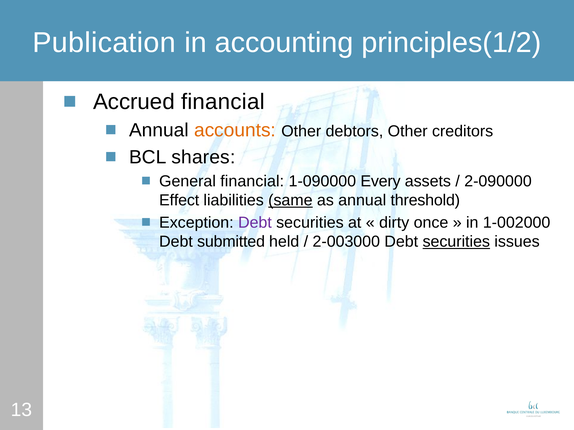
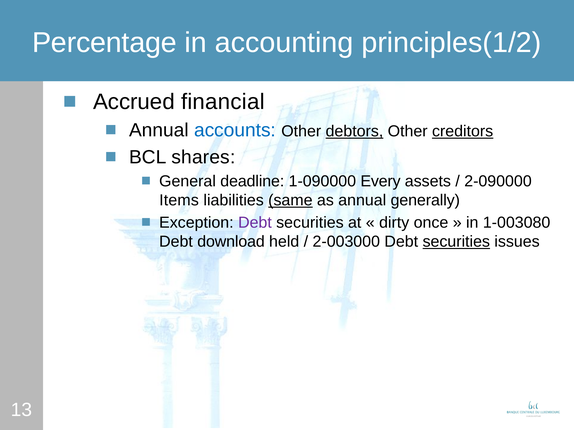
Publication: Publication -> Percentage
accounts colour: orange -> blue
debtors underline: none -> present
creditors underline: none -> present
General financial: financial -> deadline
Effect: Effect -> Items
threshold: threshold -> generally
1-002000: 1-002000 -> 1-003080
submitted: submitted -> download
